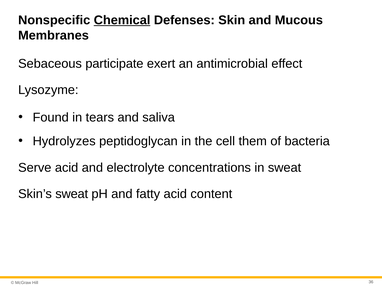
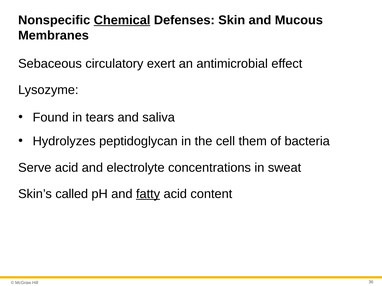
participate: participate -> circulatory
Skin’s sweat: sweat -> called
fatty underline: none -> present
